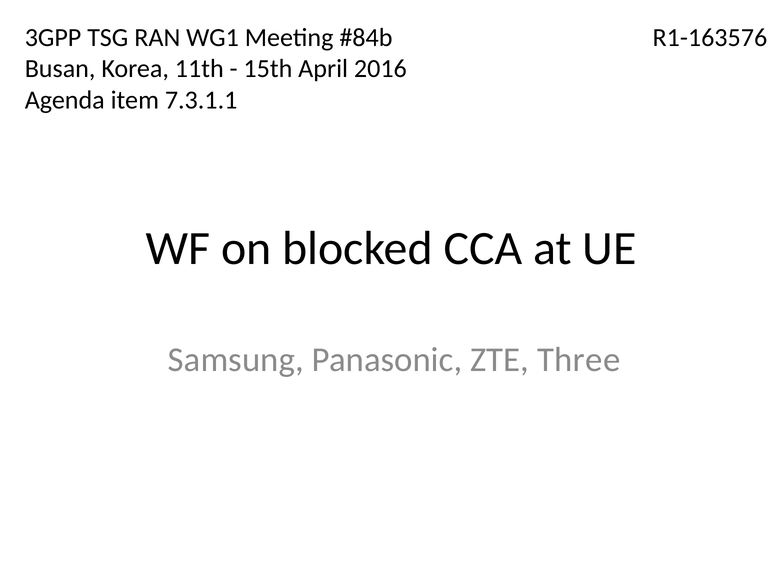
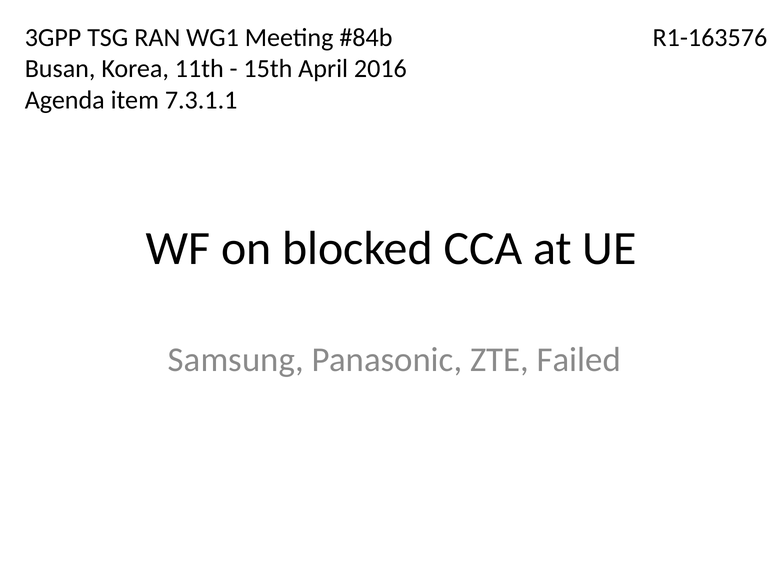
Three: Three -> Failed
